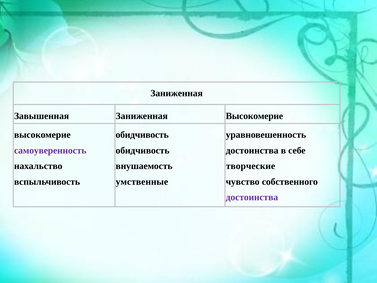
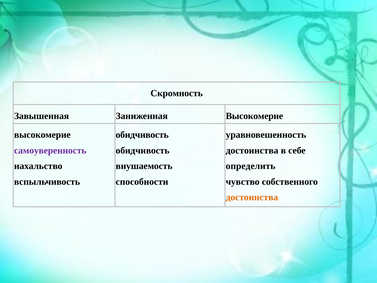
Заниженная at (177, 93): Заниженная -> Скромность
творческие: творческие -> определить
умственные: умственные -> способности
достоинства at (252, 197) colour: purple -> orange
